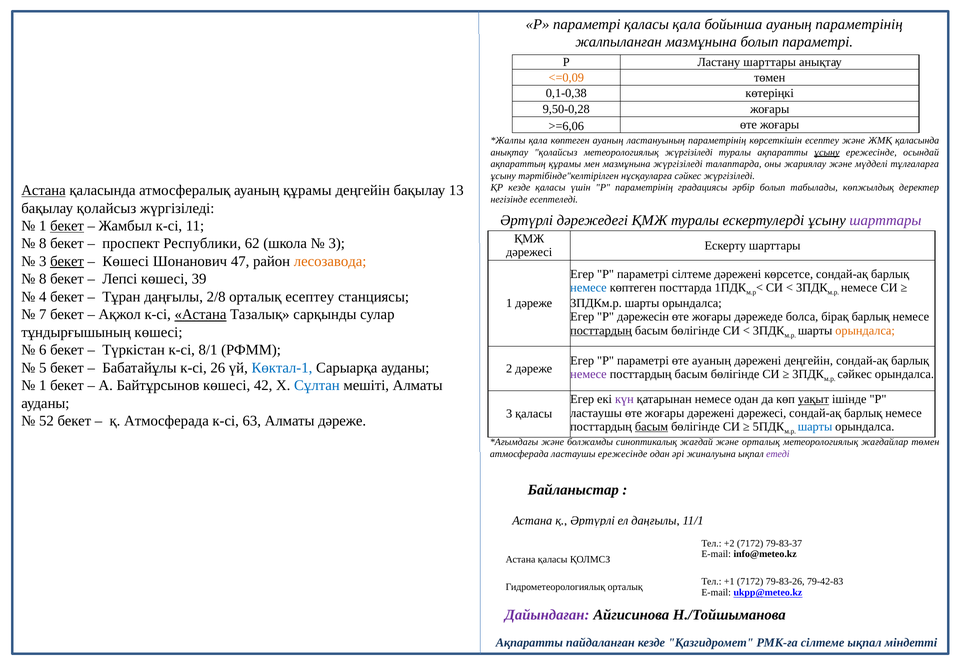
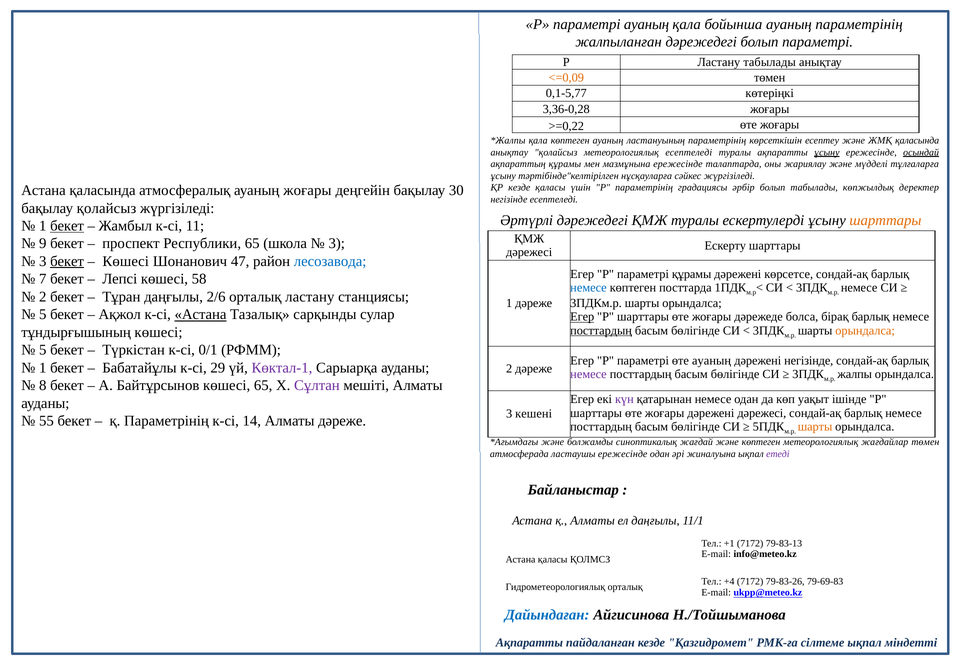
параметрі қаласы: қаласы -> ауаның
жалпыланған мазмұнына: мазмұнына -> дәрежедегі
Ластану шарттары: шарттары -> табылады
0,1-0,38: 0,1-0,38 -> 0,1-5,77
9,50-0,28: 9,50-0,28 -> 3,36-0,28
>=6,06: >=6,06 -> >=0,22
метеорологиялық жүргізіледі: жүргізіледі -> есептеледі
осындай underline: none -> present
мазмұнына жүргізіледі: жүргізіледі -> ережесінде
Астана at (44, 190) underline: present -> none
ауаның құрамы: құрамы -> жоғары
13: 13 -> 30
шарттары at (885, 221) colour: purple -> orange
8 at (43, 244): 8 -> 9
Республики 62: 62 -> 65
лесозавода colour: orange -> blue
параметрі сілтеме: сілтеме -> құрамы
8 at (43, 279): 8 -> 7
39: 39 -> 58
4 at (43, 297): 4 -> 2
2/8: 2/8 -> 2/6
орталық есептеу: есептеу -> ластану
7 at (43, 315): 7 -> 5
Егер at (582, 317) underline: none -> present
P дәрежесін: дәрежесін -> шарттары
6 at (43, 350): 6 -> 5
8/1: 8/1 -> 0/1
дәрежені деңгейін: деңгейін -> негізінде
5 at (43, 368): 5 -> 1
26: 26 -> 29
Көктал-1 colour: blue -> purple
сәйкес at (855, 375): сәйкес -> жалпы
1 at (43, 386): 1 -> 8
көшесі 42: 42 -> 65
Сұлтан colour: blue -> purple
уақыт underline: present -> none
ластаушы at (596, 413): ластаушы -> шарттары
3 қаласы: қаласы -> кешені
52: 52 -> 55
қ Атмосферада: Атмосферада -> Параметрінің
63: 63 -> 14
басым at (652, 427) underline: present -> none
шарты at (815, 427) colour: blue -> orange
және орталық: орталық -> көптеген
қ Әртүрлі: Әртүрлі -> Алматы
+2: +2 -> +1
79-83-37: 79-83-37 -> 79-83-13
+1: +1 -> +4
79-42-83: 79-42-83 -> 79-69-83
Дайындаған colour: purple -> blue
